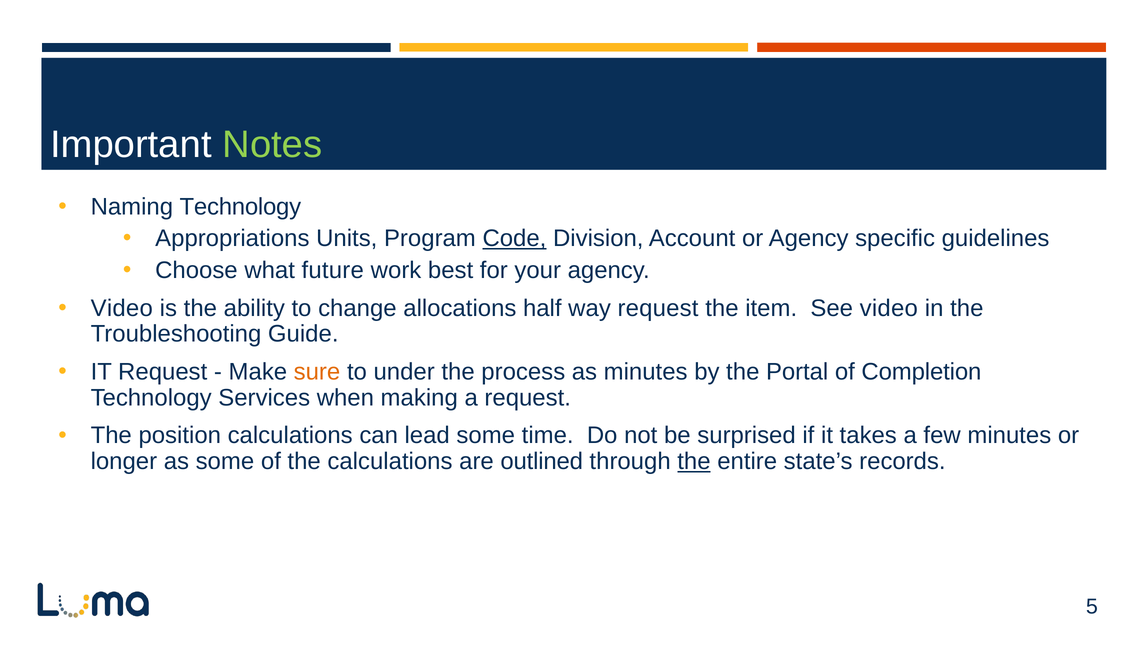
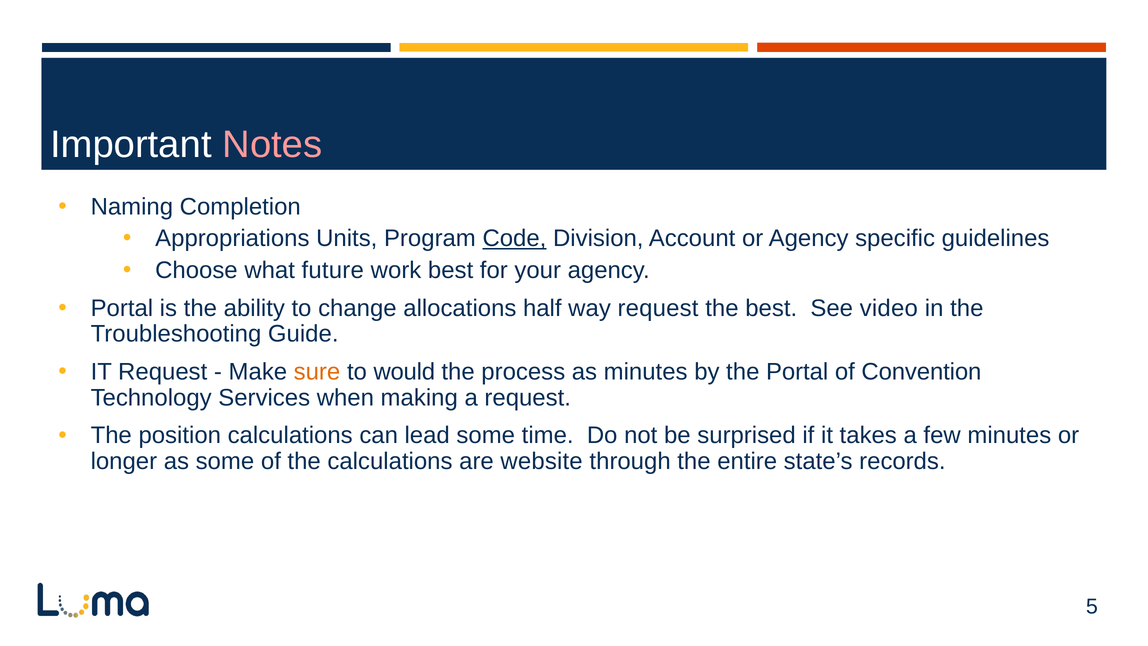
Notes colour: light green -> pink
Naming Technology: Technology -> Completion
Video at (122, 308): Video -> Portal
the item: item -> best
under: under -> would
Completion: Completion -> Convention
outlined: outlined -> website
the at (694, 461) underline: present -> none
